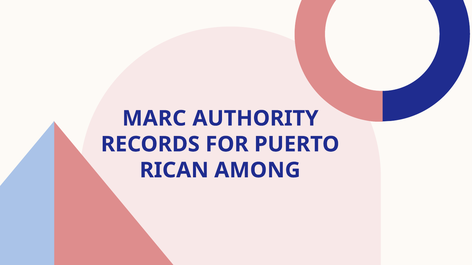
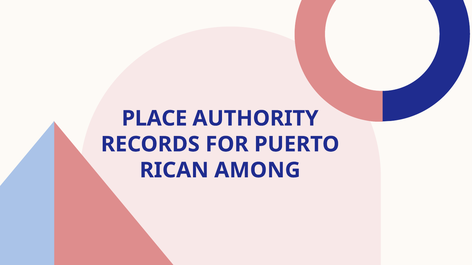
MARC: MARC -> PLACE
